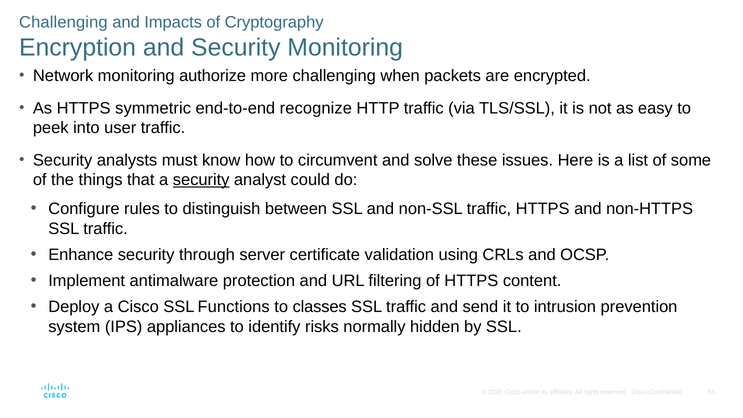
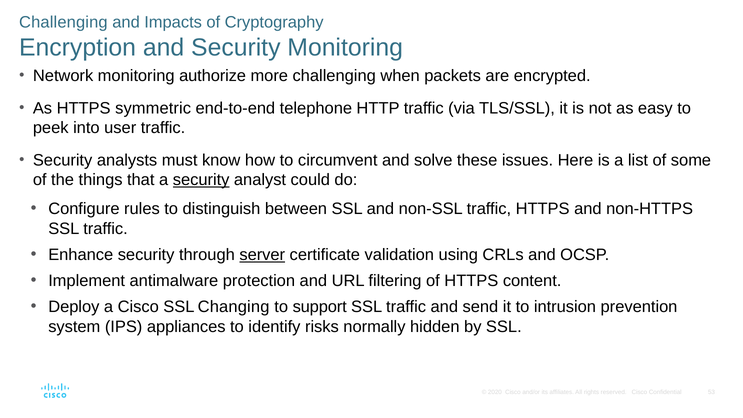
recognize: recognize -> telephone
server underline: none -> present
Functions: Functions -> Changing
classes: classes -> support
